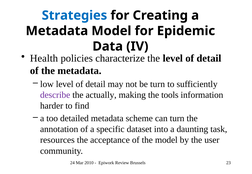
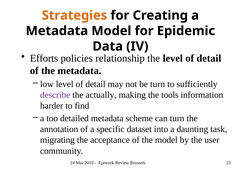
Strategies colour: blue -> orange
Health: Health -> Efforts
characterize: characterize -> relationship
resources: resources -> migrating
